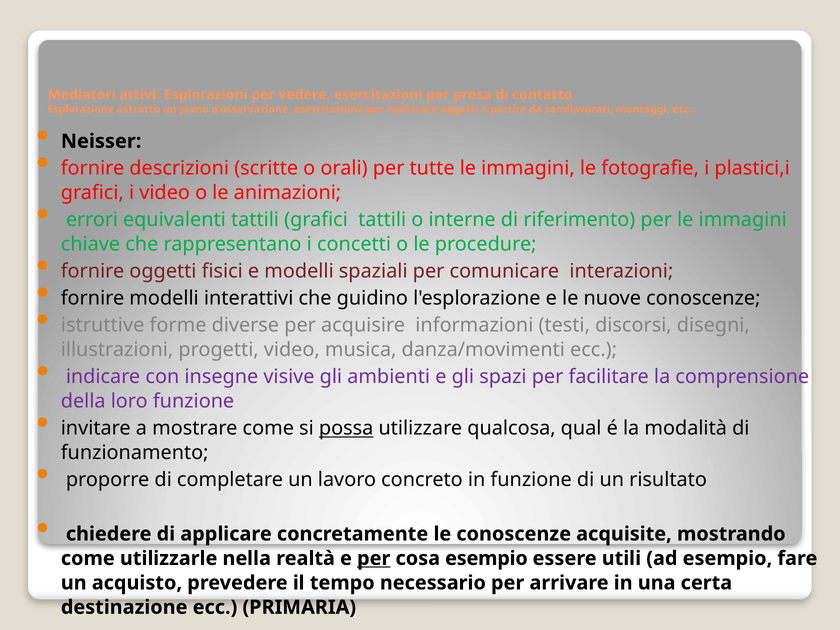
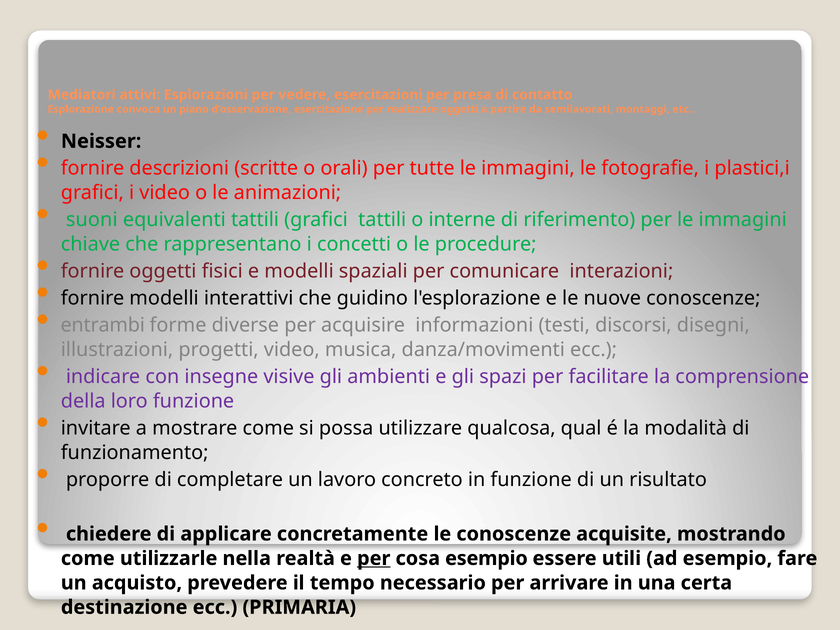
astratto: astratto -> convoca
errori: errori -> suoni
istruttive: istruttive -> entrambi
possa underline: present -> none
